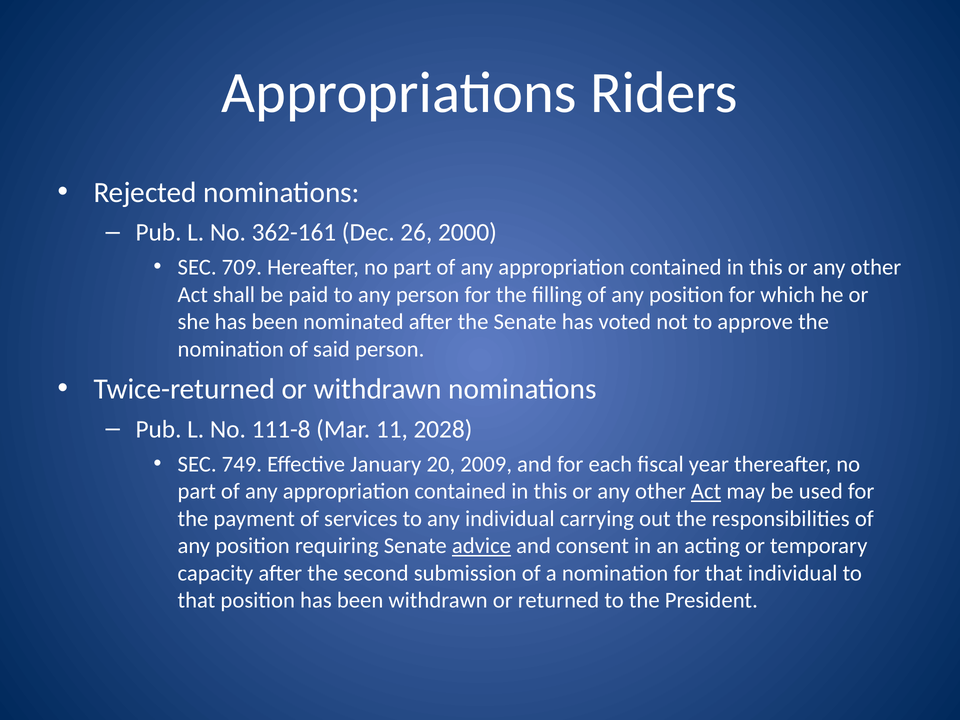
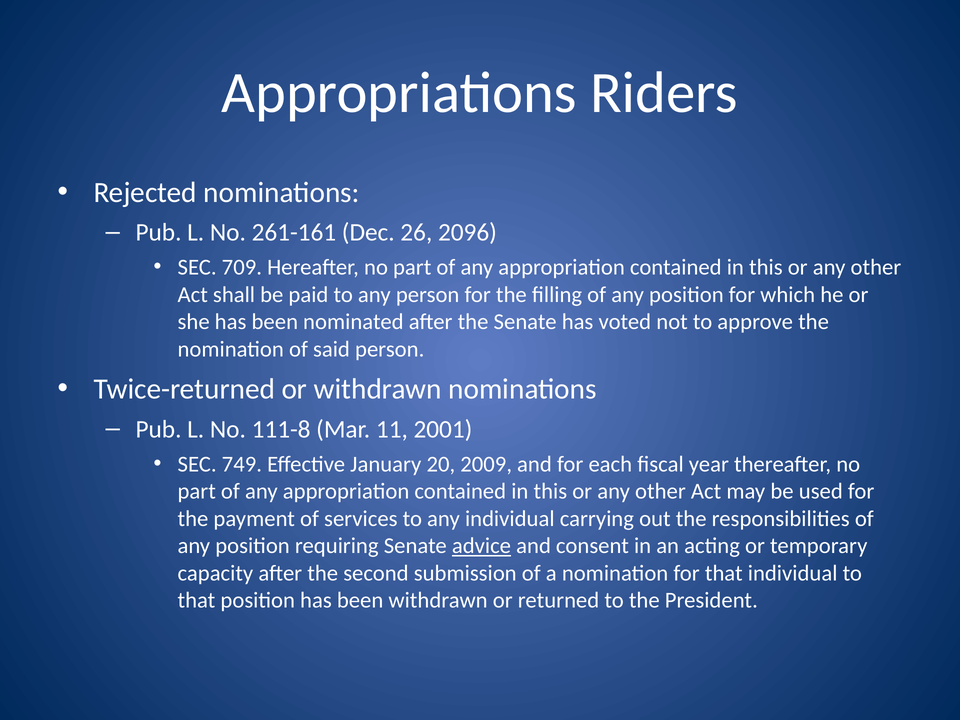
362-161: 362-161 -> 261-161
2000: 2000 -> 2096
2028: 2028 -> 2001
Act at (706, 491) underline: present -> none
